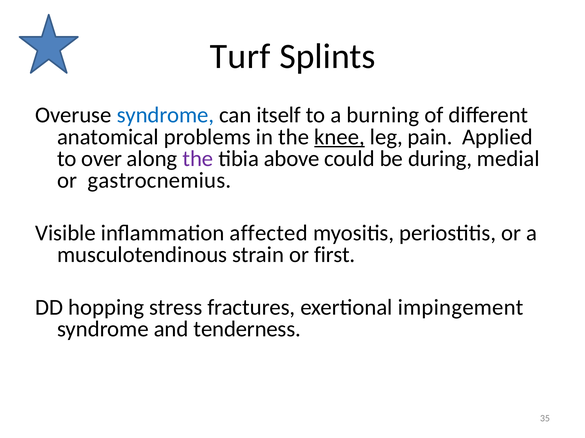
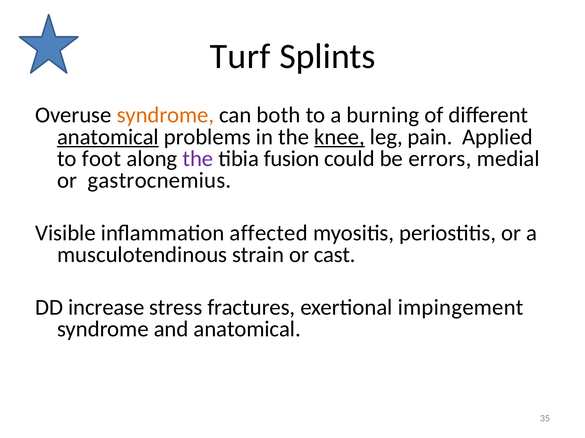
syndrome at (165, 115) colour: blue -> orange
itself: itself -> both
anatomical at (108, 137) underline: none -> present
over: over -> foot
above: above -> fusion
during: during -> errors
first: first -> cast
hopping: hopping -> increase
and tenderness: tenderness -> anatomical
